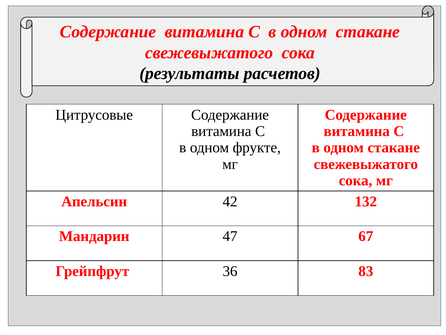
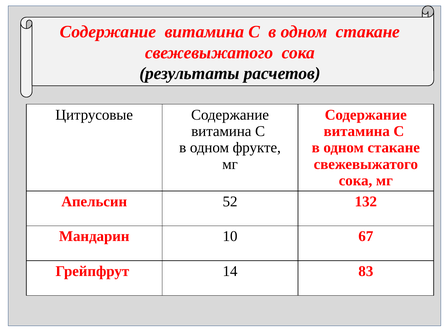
42: 42 -> 52
47: 47 -> 10
36: 36 -> 14
